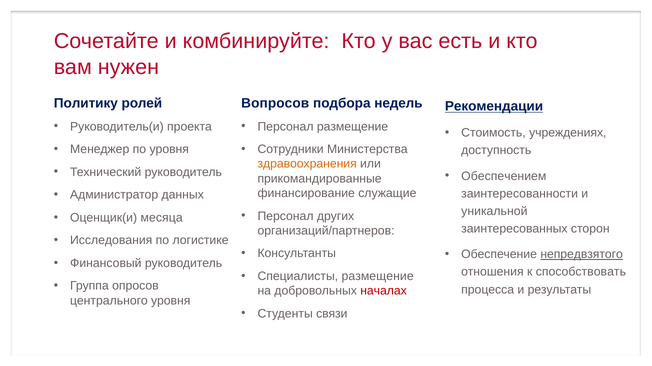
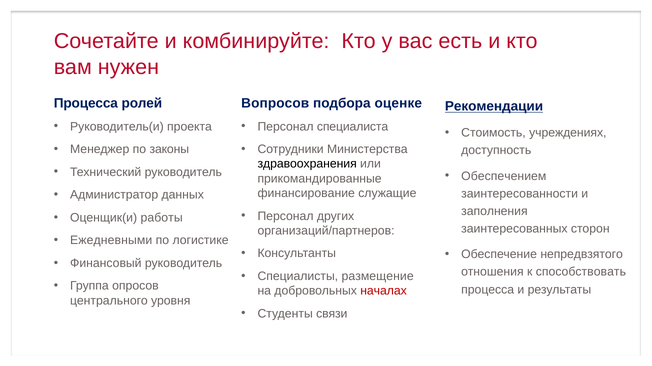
Политику at (86, 103): Политику -> Процесса
недель: недель -> оценке
Персонал размещение: размещение -> специалиста
по уровня: уровня -> законы
здравоохранения colour: orange -> black
уникальной: уникальной -> заполнения
месяца: месяца -> работы
Исследования: Исследования -> Ежедневными
непредвзятого underline: present -> none
